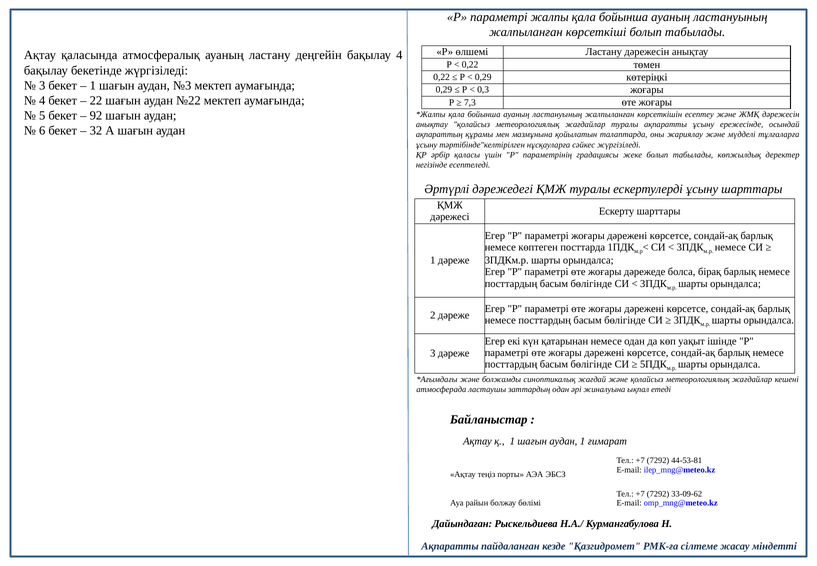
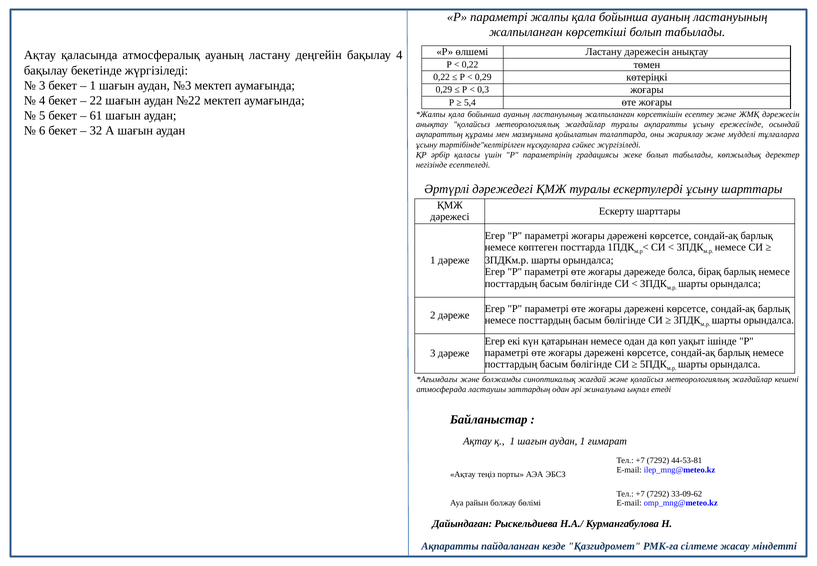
7,3: 7,3 -> 5,4
92: 92 -> 61
